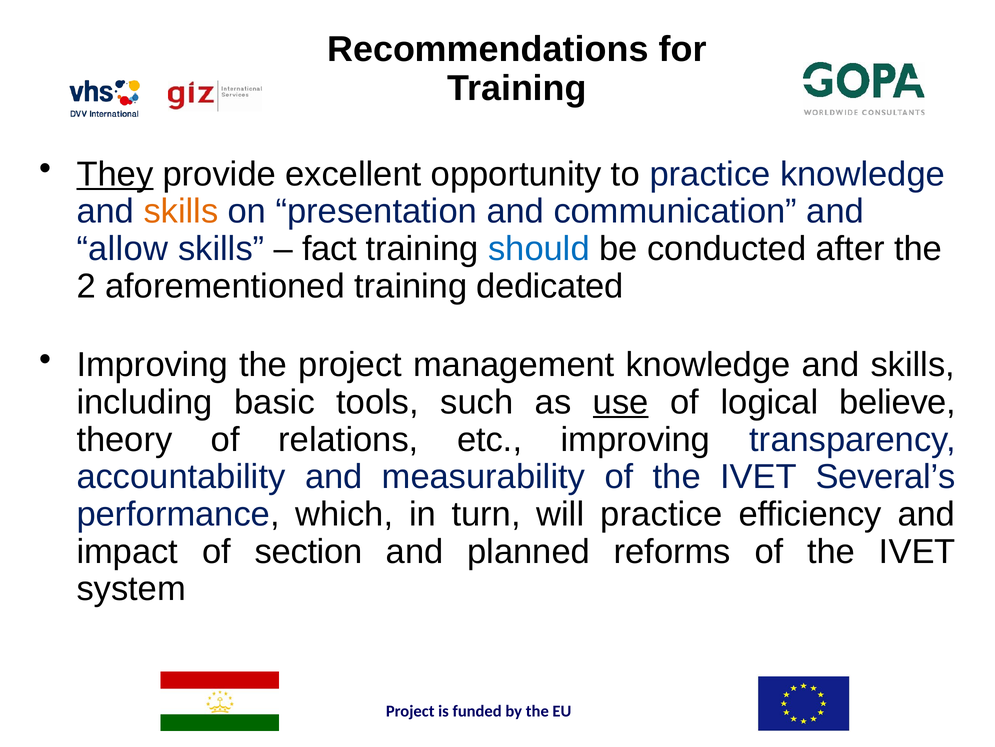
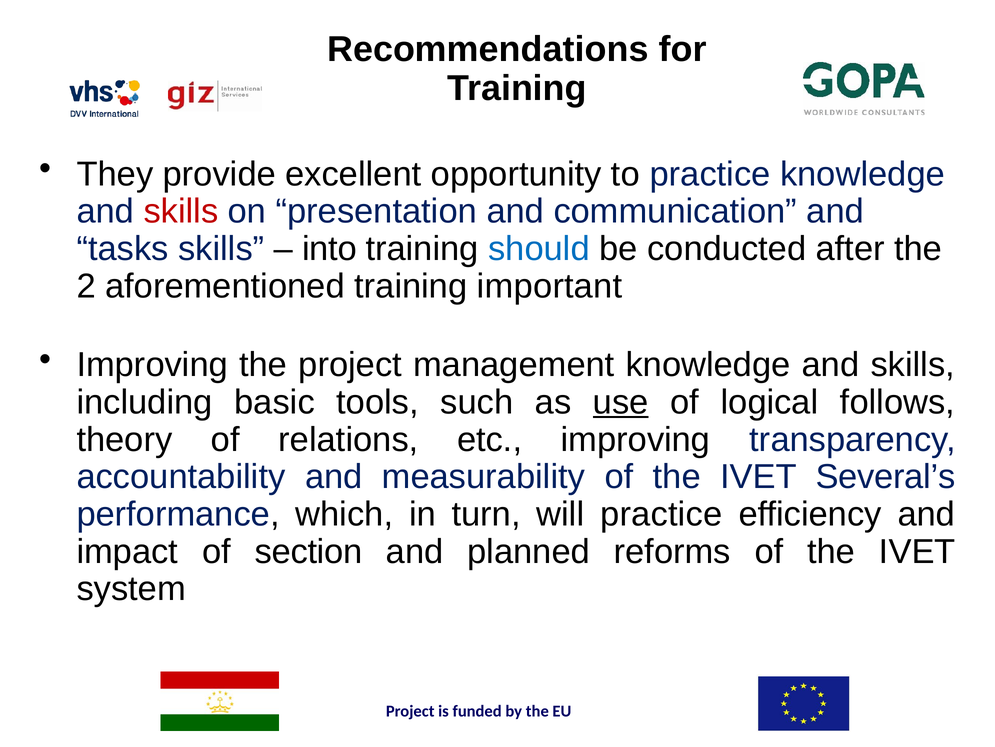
They underline: present -> none
skills at (181, 211) colour: orange -> red
allow: allow -> tasks
fact: fact -> into
dedicated: dedicated -> important
believe: believe -> follows
